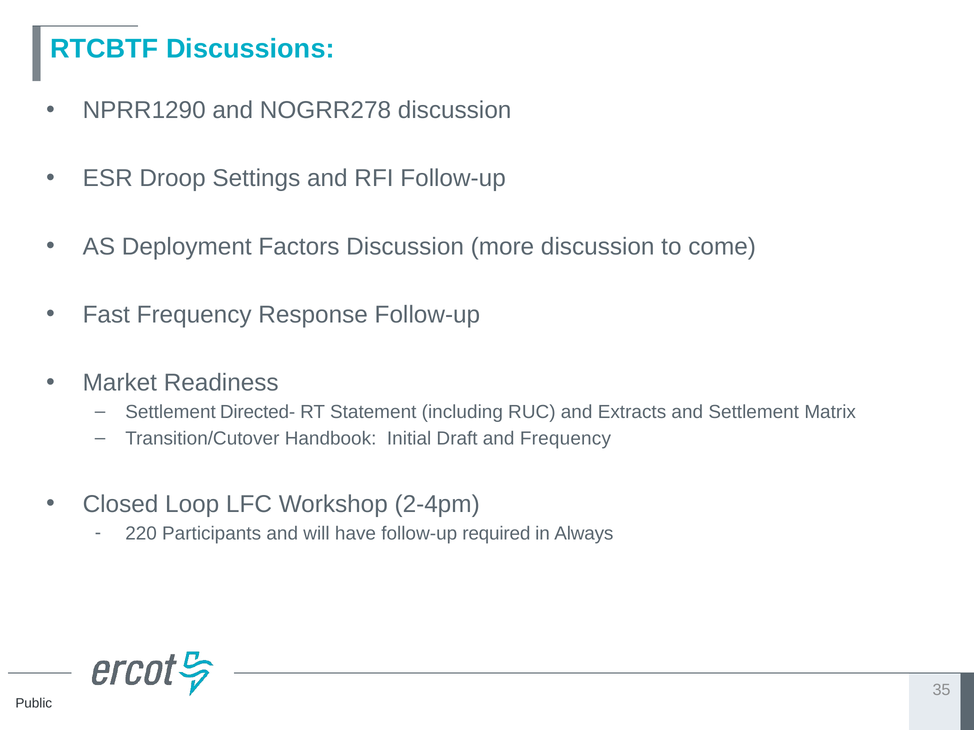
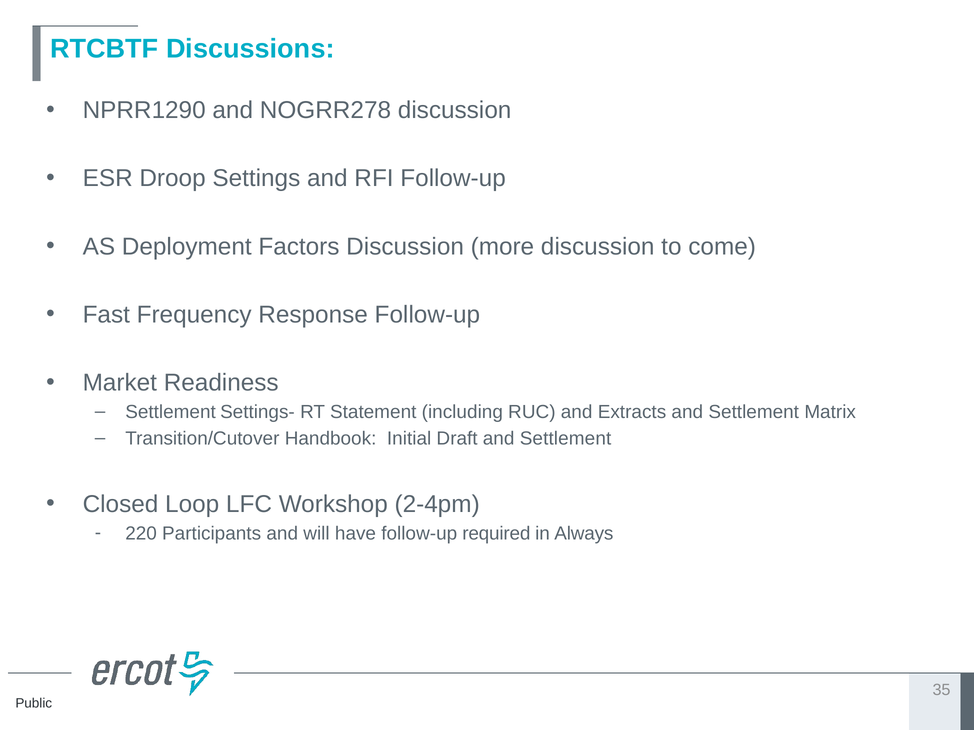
Directed-: Directed- -> Settings-
Draft and Frequency: Frequency -> Settlement
